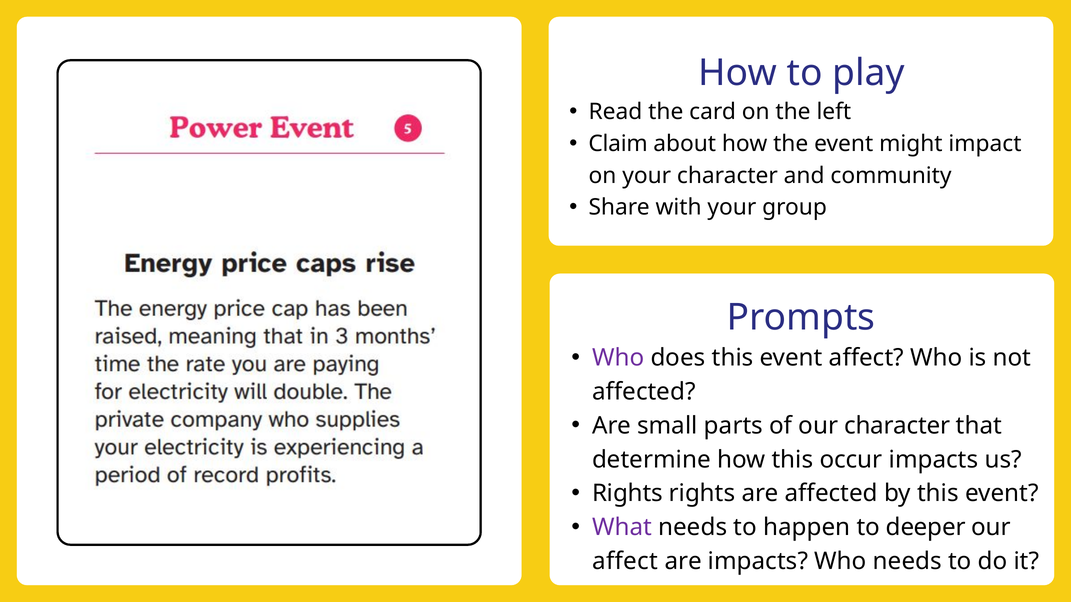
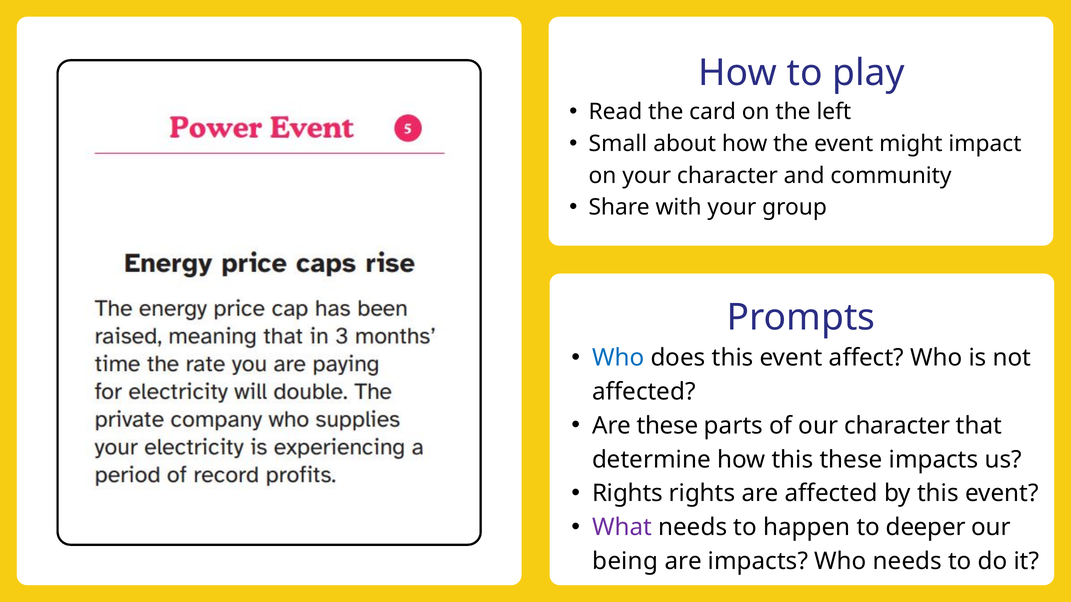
Claim: Claim -> Small
Who at (618, 358) colour: purple -> blue
Are small: small -> these
this occur: occur -> these
affect at (625, 562): affect -> being
